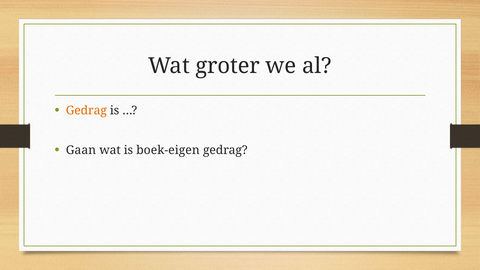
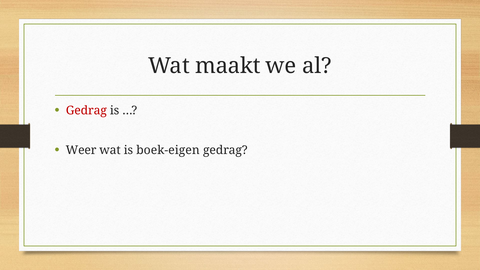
groter: groter -> maakt
Gedrag at (86, 111) colour: orange -> red
Gaan: Gaan -> Weer
